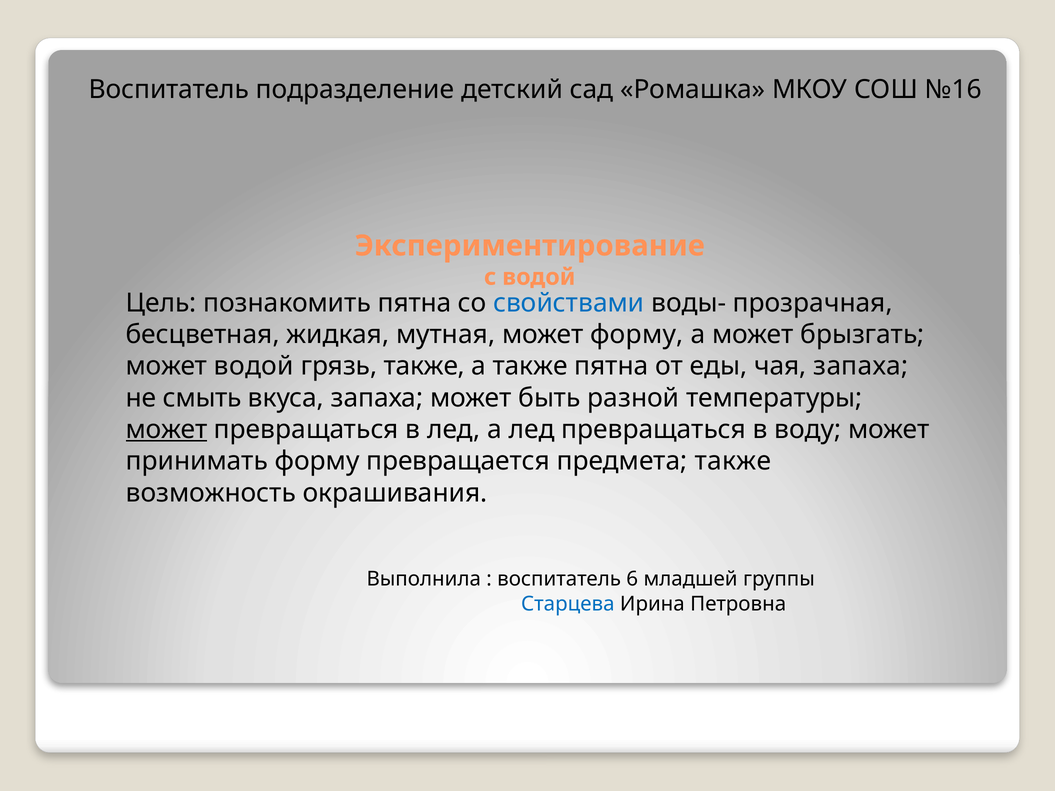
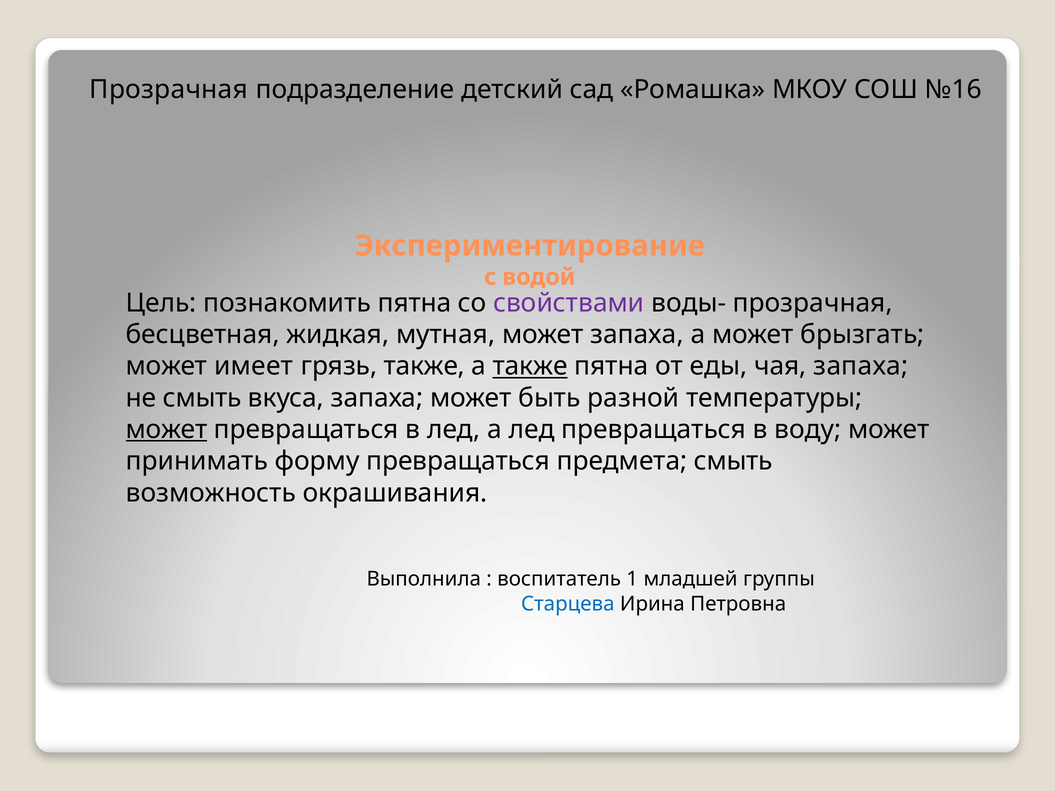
Воспитатель at (169, 89): Воспитатель -> Прозрачная
свойствами colour: blue -> purple
может форму: форму -> запаха
может водой: водой -> имеет
также at (530, 366) underline: none -> present
форму превращается: превращается -> превращаться
предмета также: также -> смыть
6: 6 -> 1
